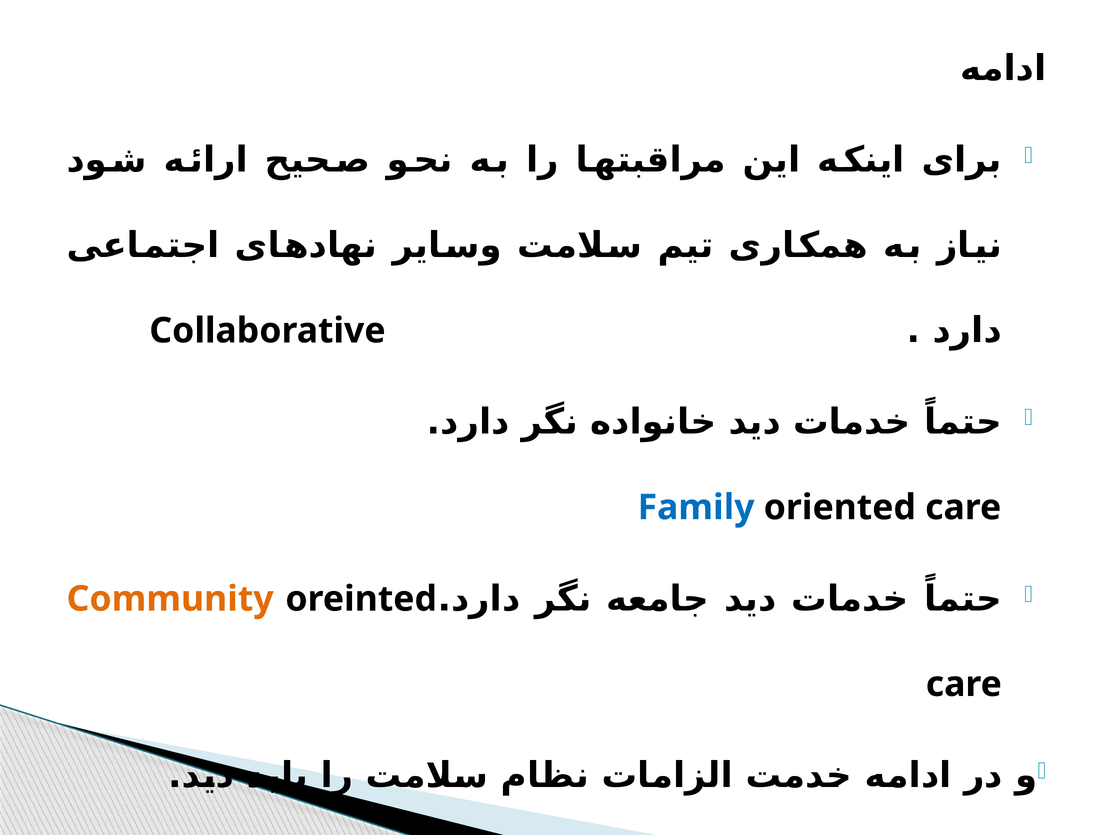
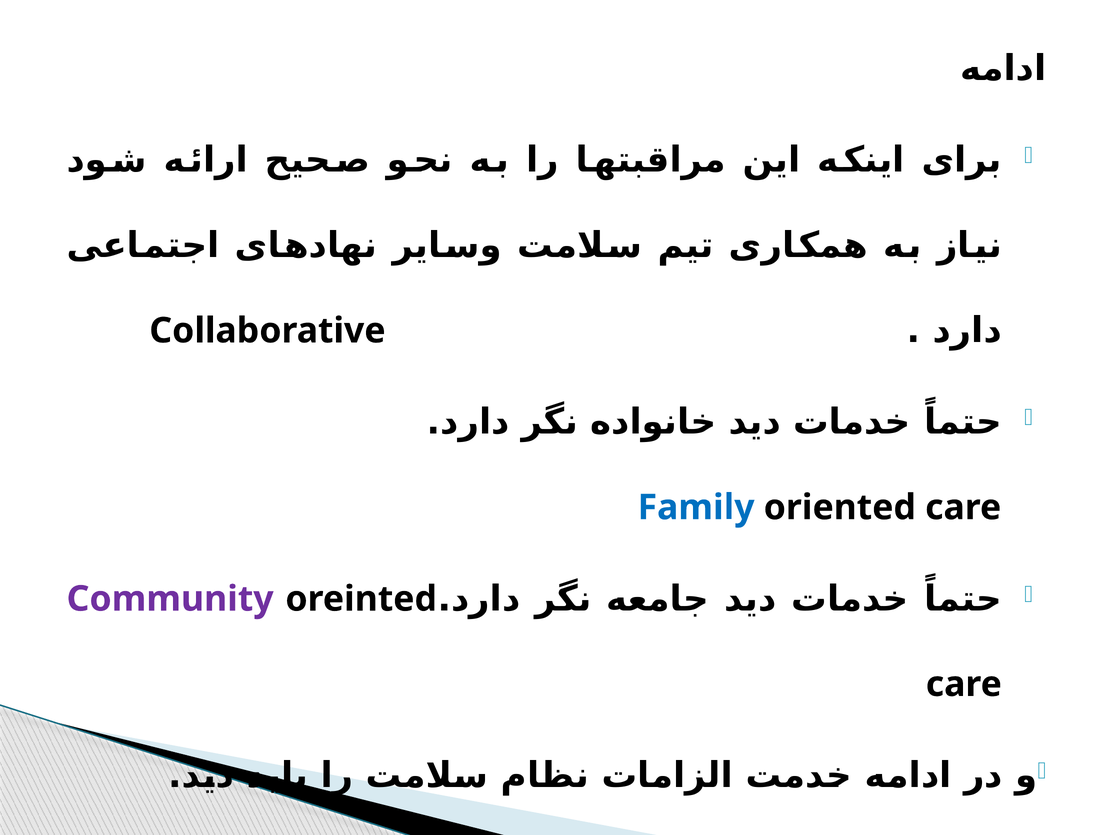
Community colour: orange -> purple
